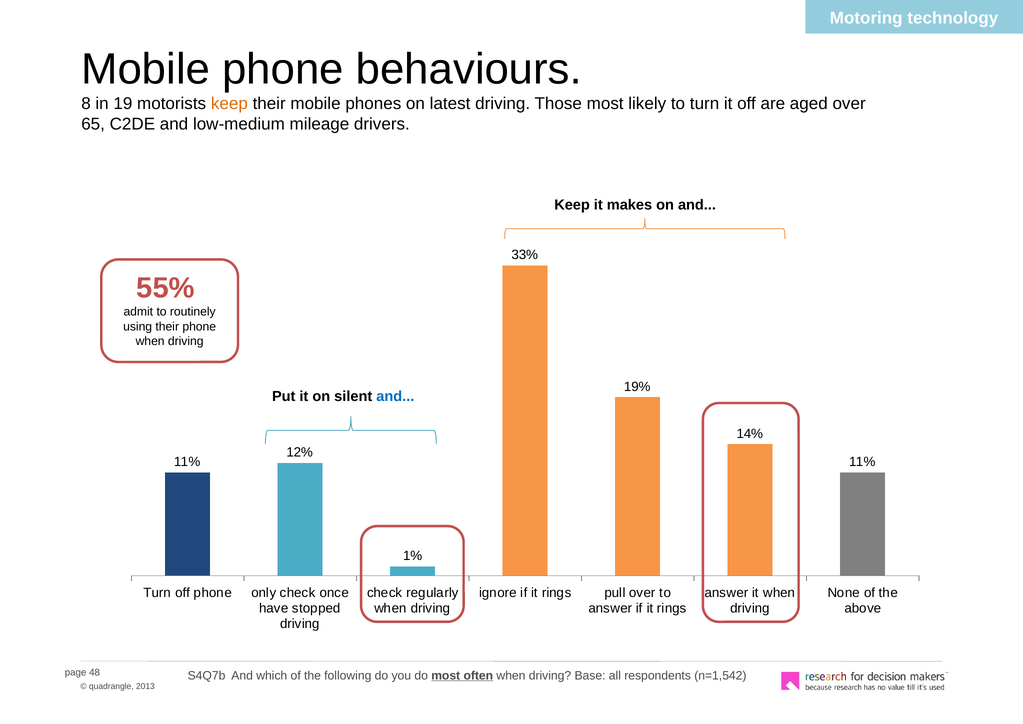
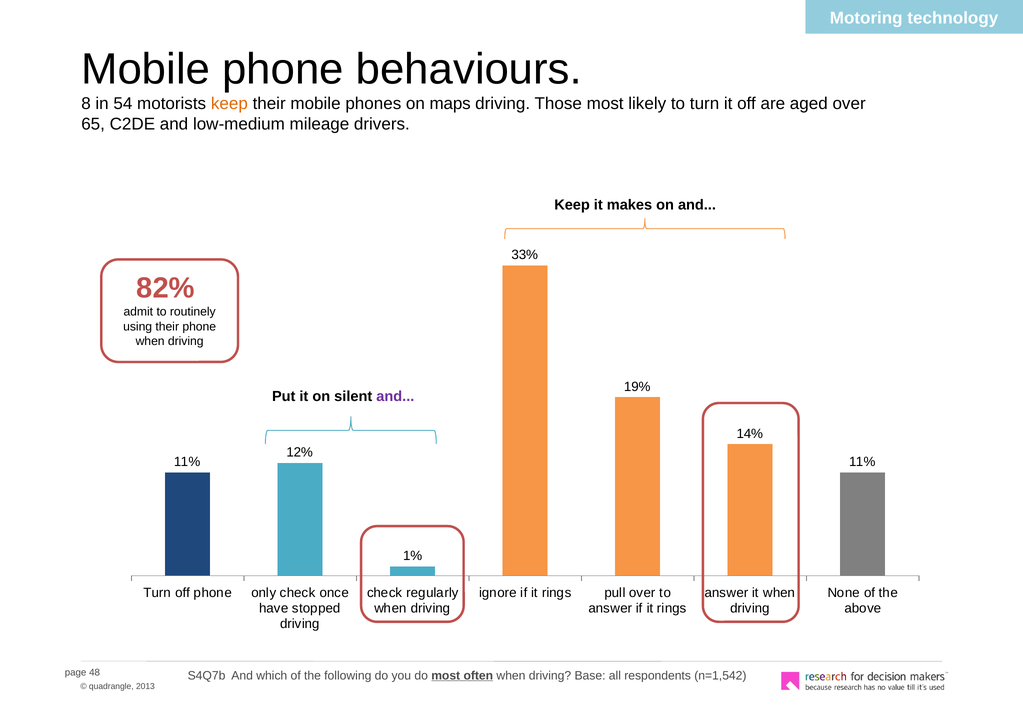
19: 19 -> 54
latest: latest -> maps
55%: 55% -> 82%
and at (395, 396) colour: blue -> purple
